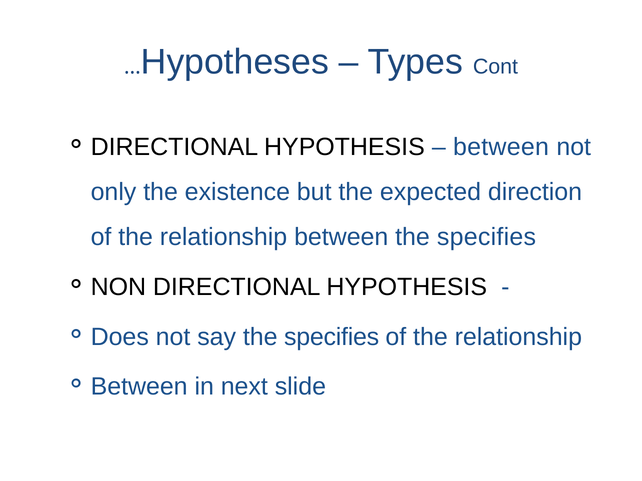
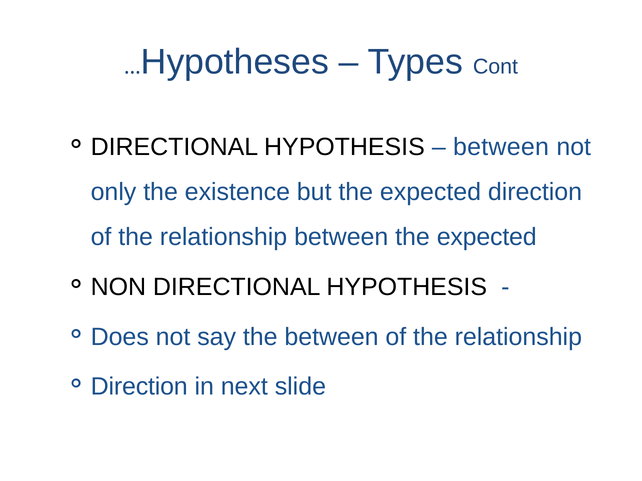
between the specifies: specifies -> expected
say the specifies: specifies -> between
Between at (139, 387): Between -> Direction
